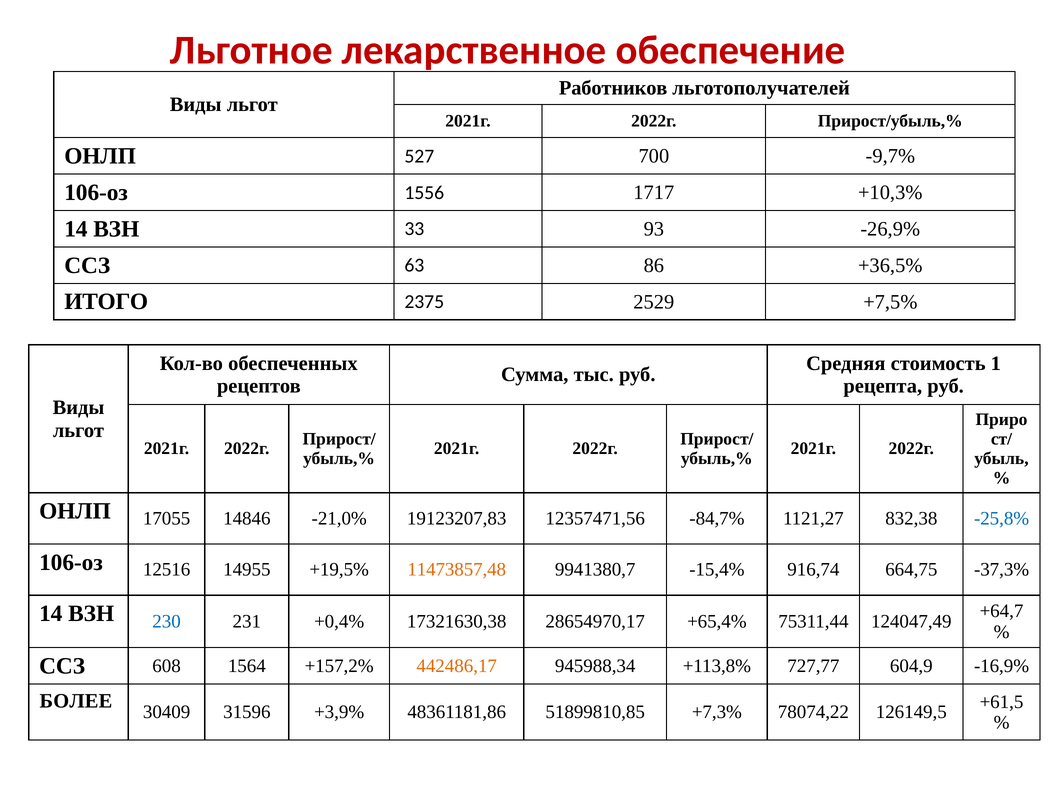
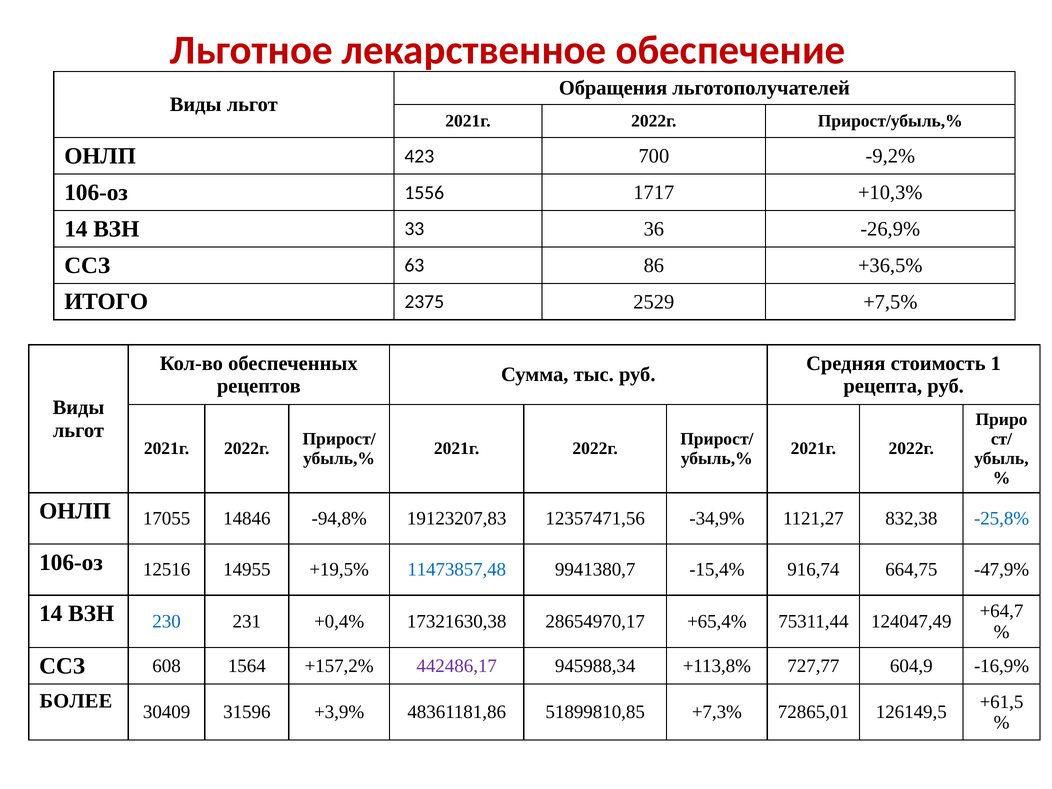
Работников: Работников -> Обращения
527: 527 -> 423
-9,7%: -9,7% -> -9,2%
93: 93 -> 36
-21,0%: -21,0% -> -94,8%
-84,7%: -84,7% -> -34,9%
11473857,48 colour: orange -> blue
-37,3%: -37,3% -> -47,9%
442486,17 colour: orange -> purple
78074,22: 78074,22 -> 72865,01
